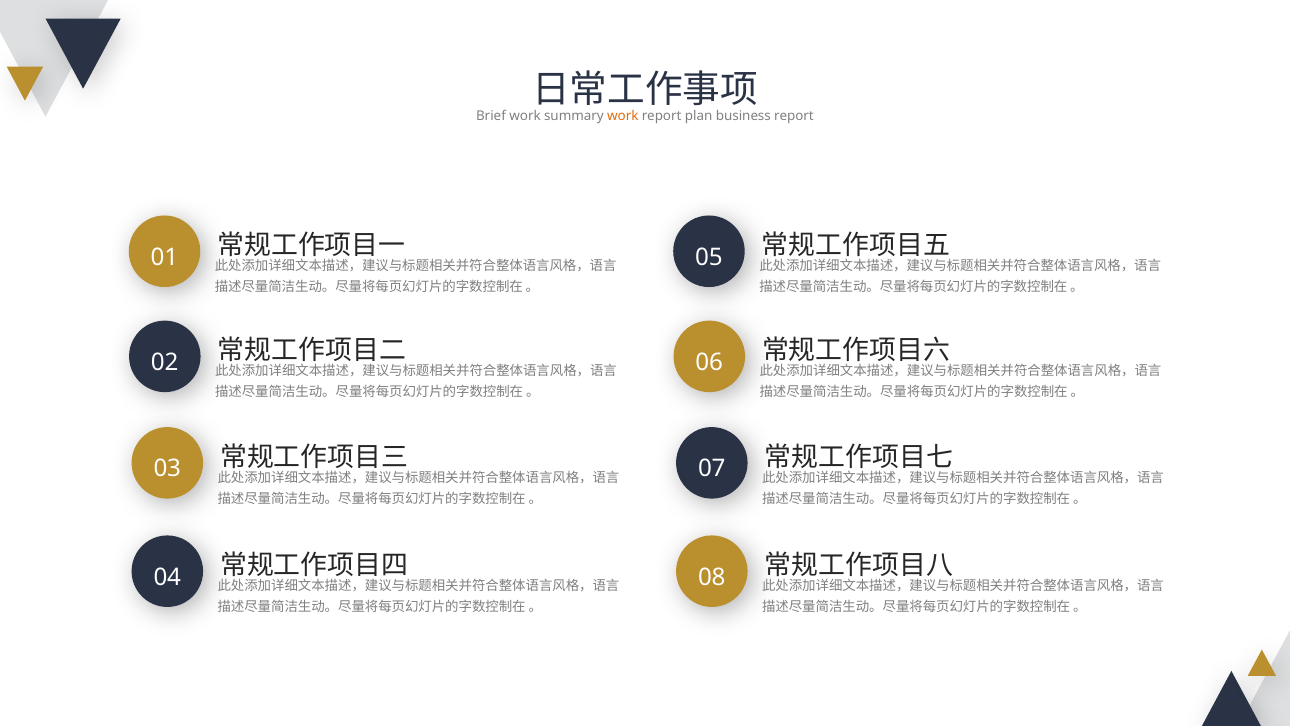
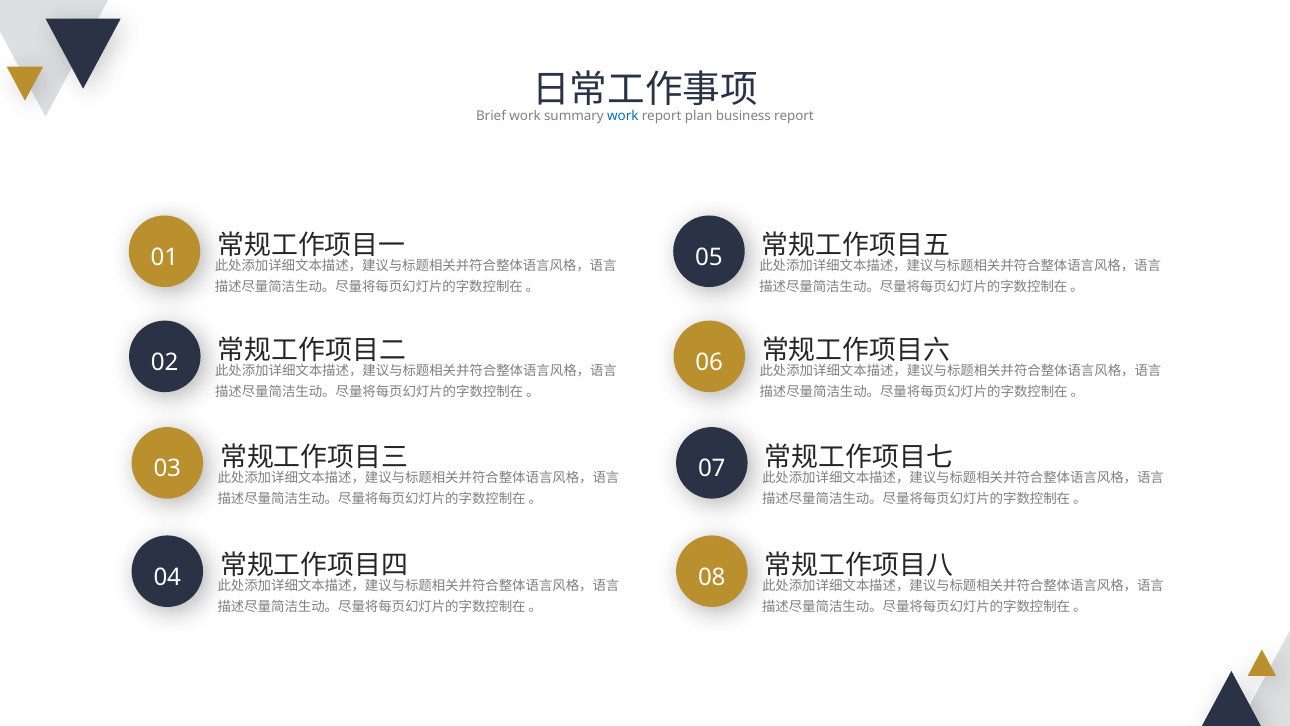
work at (623, 116) colour: orange -> blue
